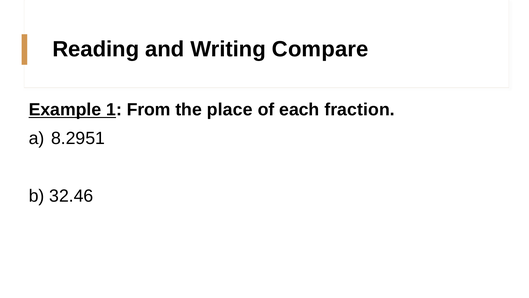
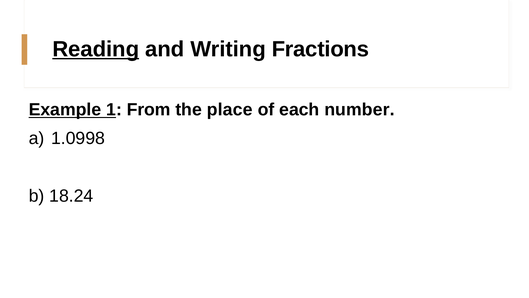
Reading underline: none -> present
Compare: Compare -> Fractions
fraction: fraction -> number
8.2951: 8.2951 -> 1.0998
32.46: 32.46 -> 18.24
